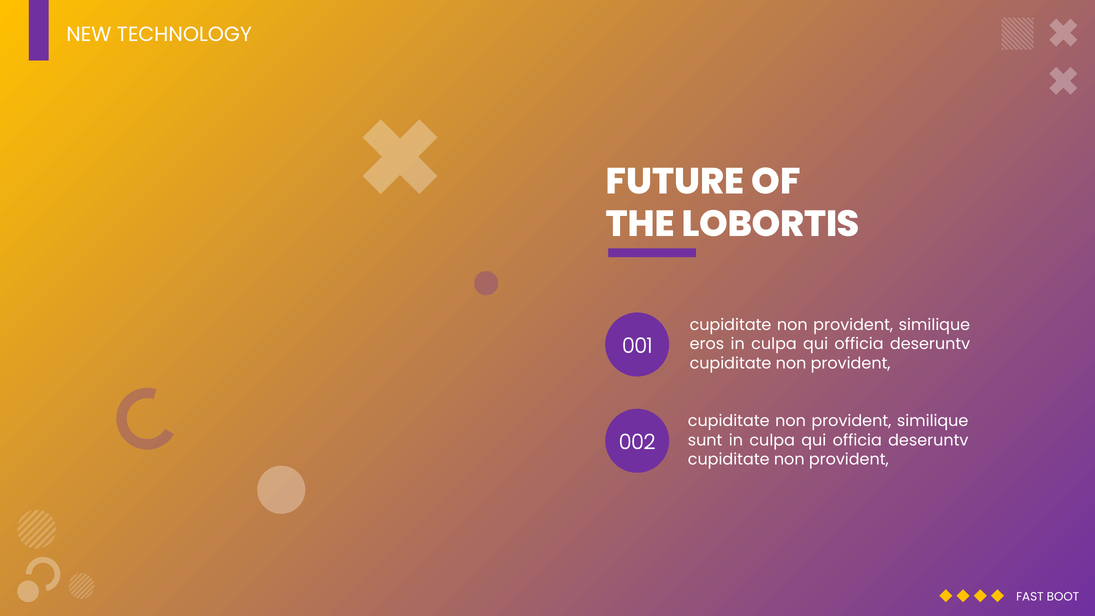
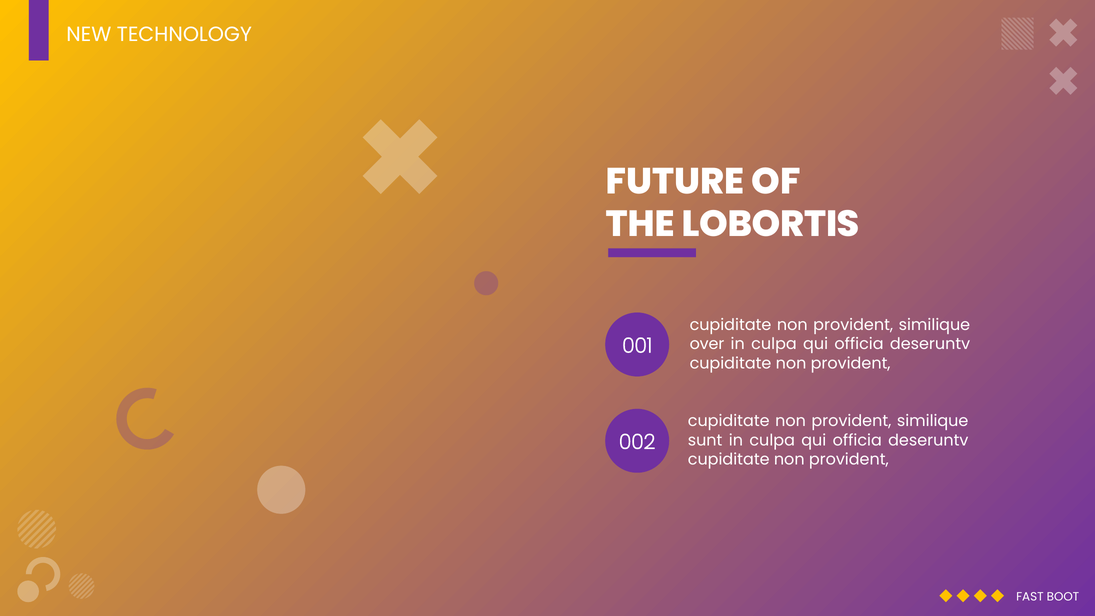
eros: eros -> over
